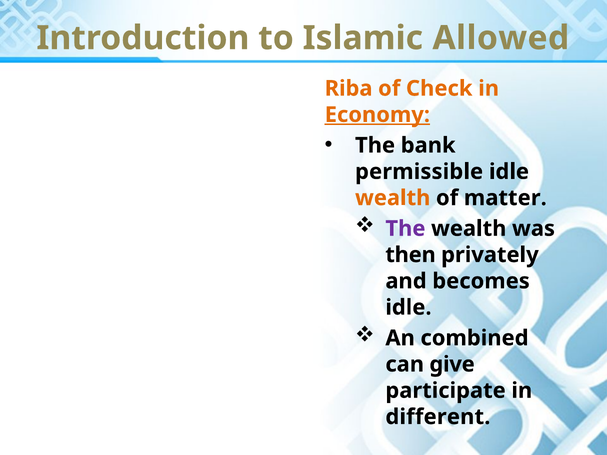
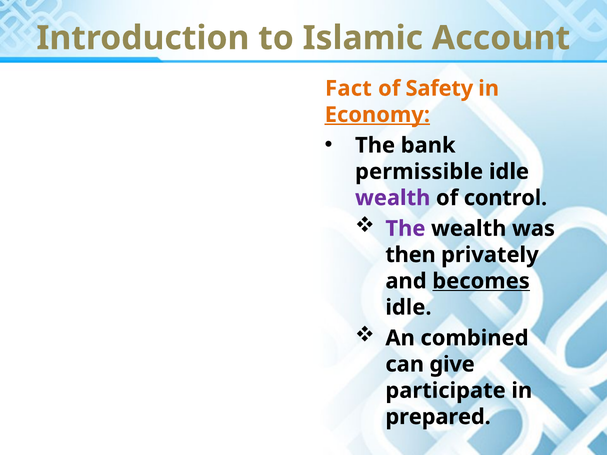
Allowed: Allowed -> Account
Riba: Riba -> Fact
Check: Check -> Safety
wealth at (393, 198) colour: orange -> purple
matter: matter -> control
becomes underline: none -> present
different: different -> prepared
